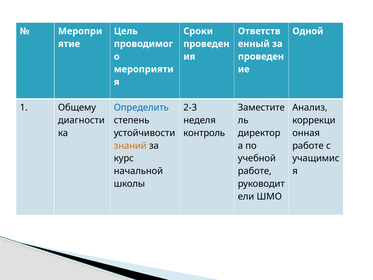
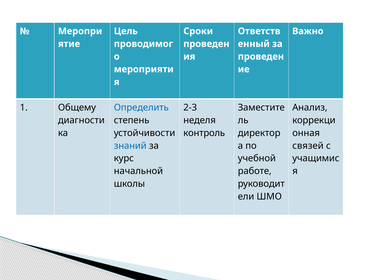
Одной: Одной -> Важно
знаний colour: orange -> blue
работе at (308, 146): работе -> связей
